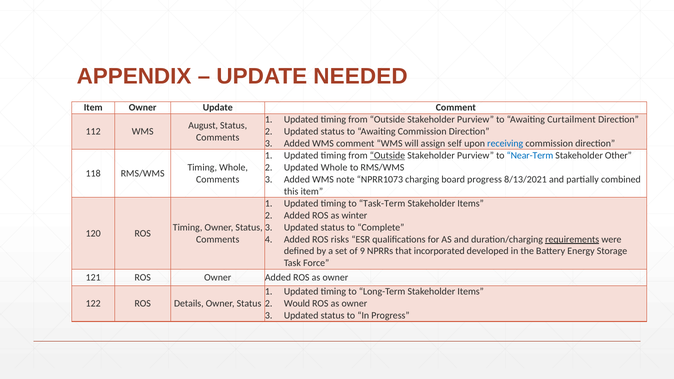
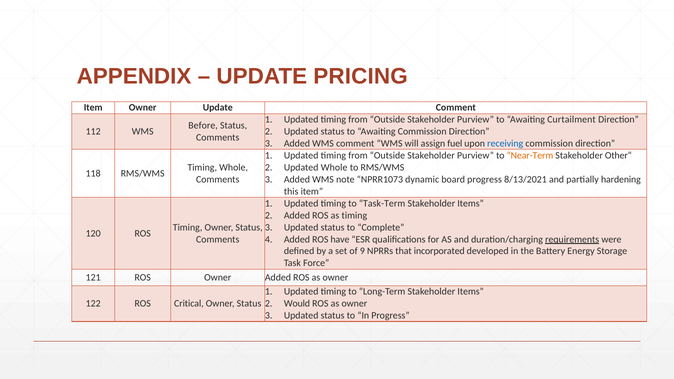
NEEDED: NEEDED -> PRICING
August: August -> Before
self: self -> fuel
Outside at (387, 156) underline: present -> none
Near-Term colour: blue -> orange
charging: charging -> dynamic
combined: combined -> hardening
as winter: winter -> timing
risks: risks -> have
Details: Details -> Critical
